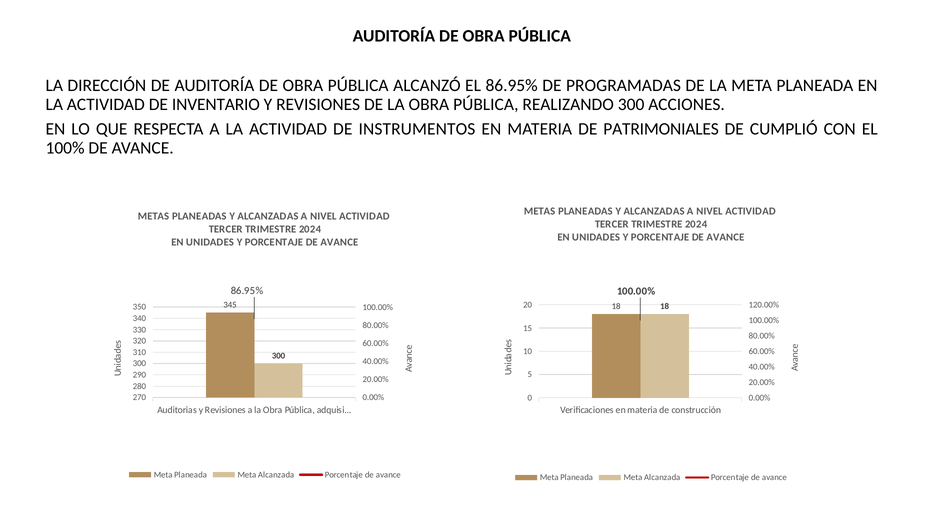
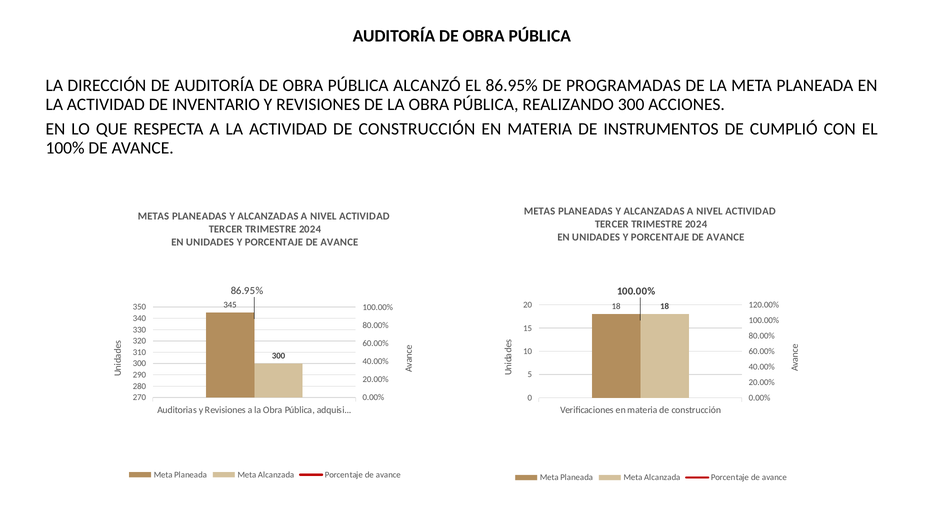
ACTIVIDAD DE INSTRUMENTOS: INSTRUMENTOS -> CONSTRUCCIÓN
PATRIMONIALES: PATRIMONIALES -> INSTRUMENTOS
